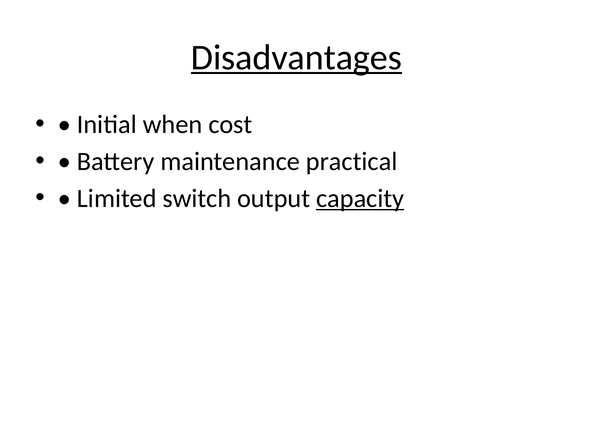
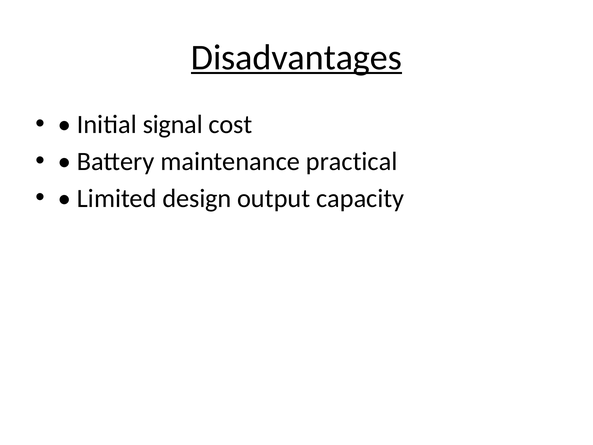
when: when -> signal
switch: switch -> design
capacity underline: present -> none
